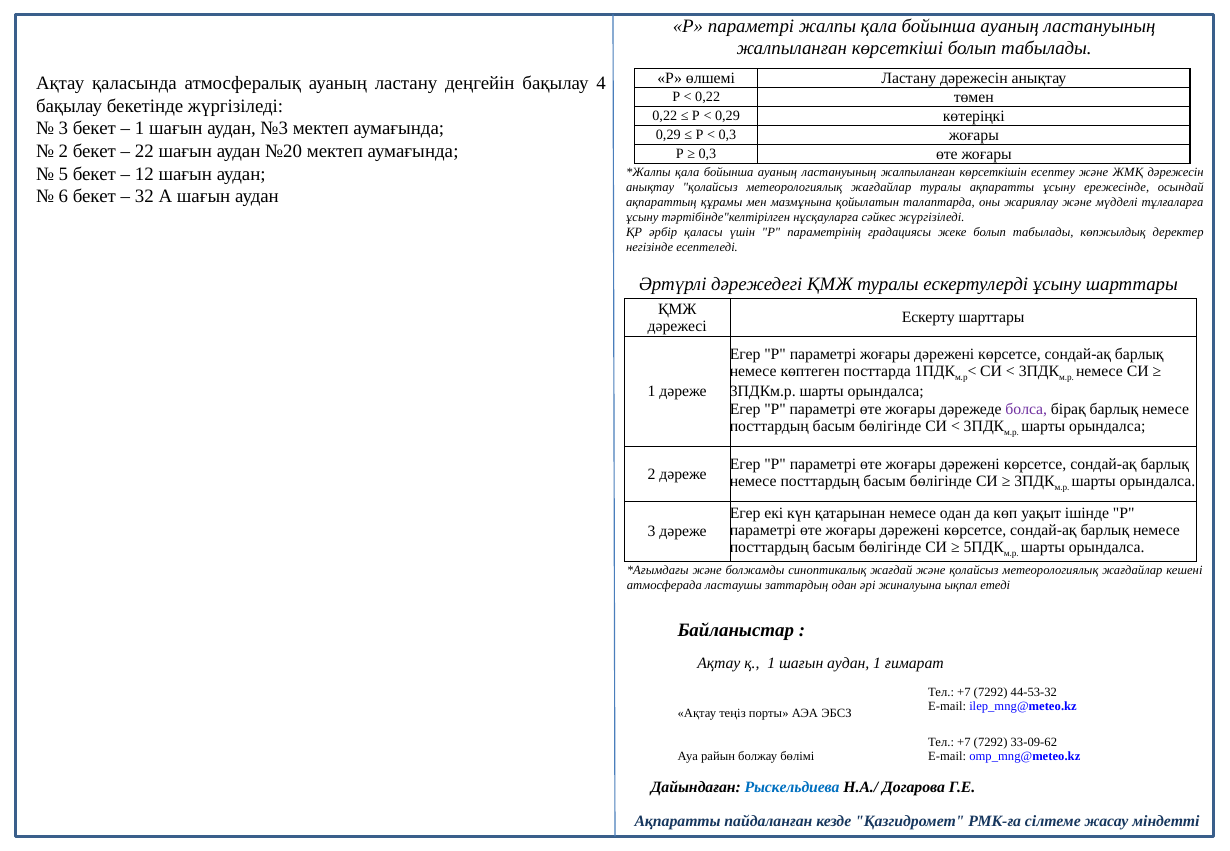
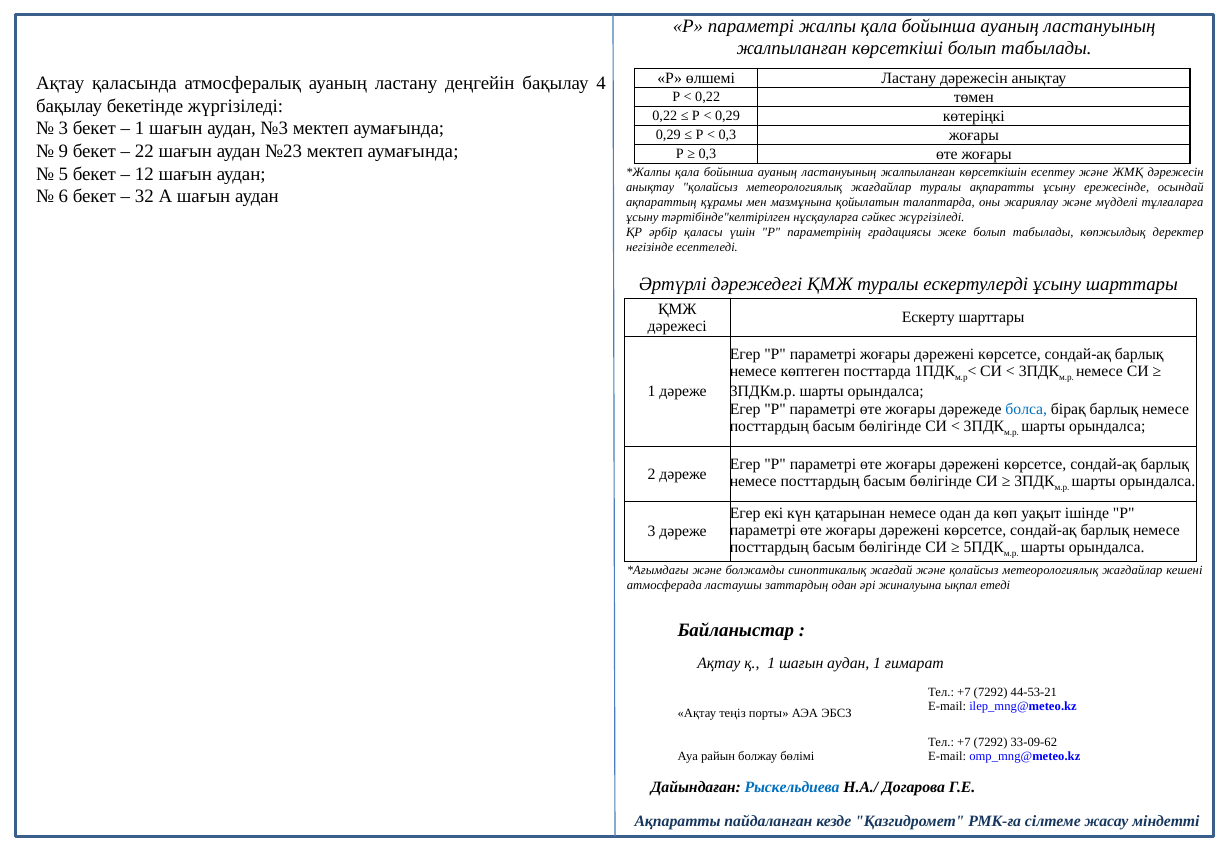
2 at (63, 151): 2 -> 9
№20: №20 -> №23
болса colour: purple -> blue
44-53-32: 44-53-32 -> 44-53-21
